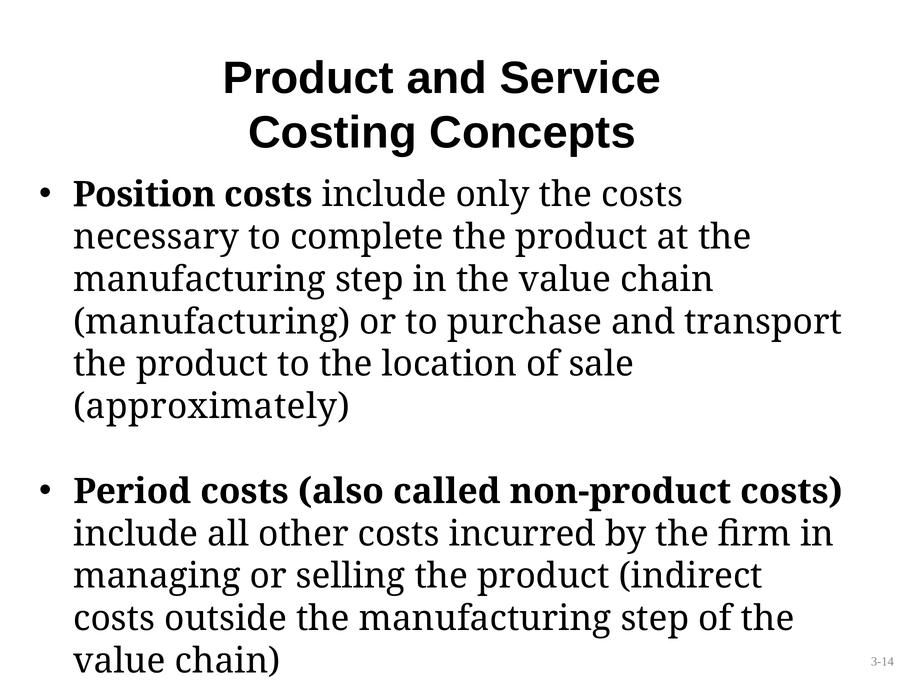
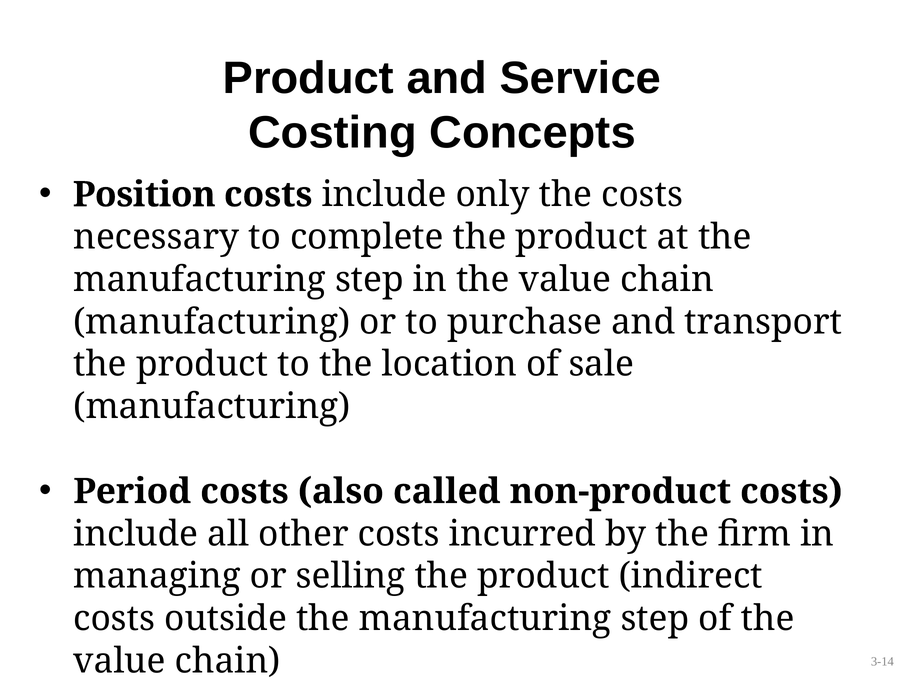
approximately at (212, 406): approximately -> manufacturing
